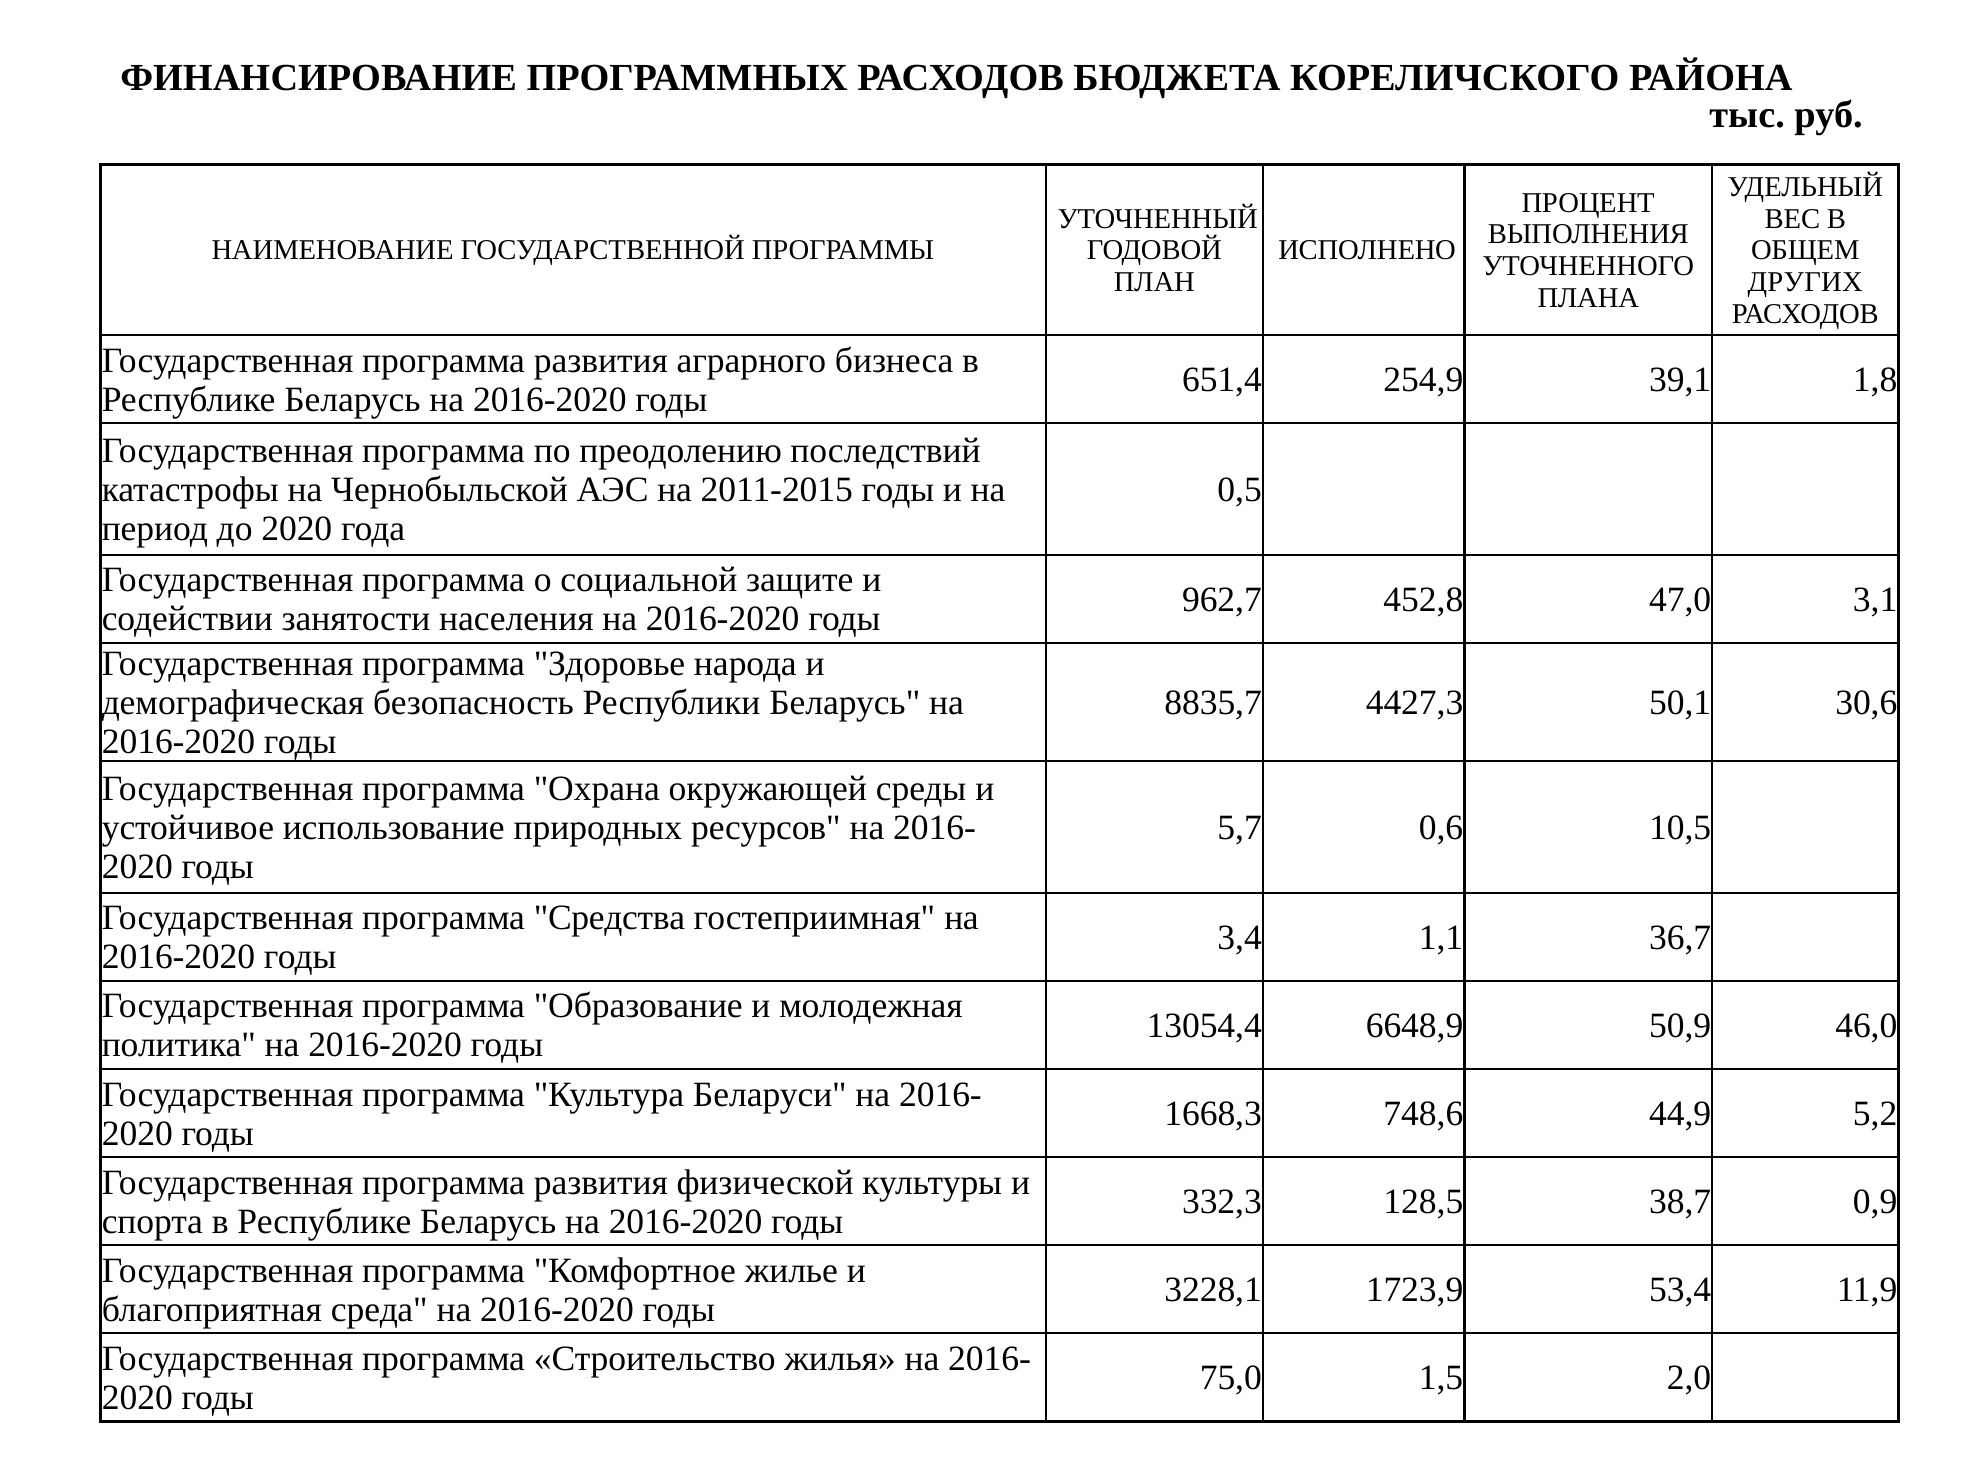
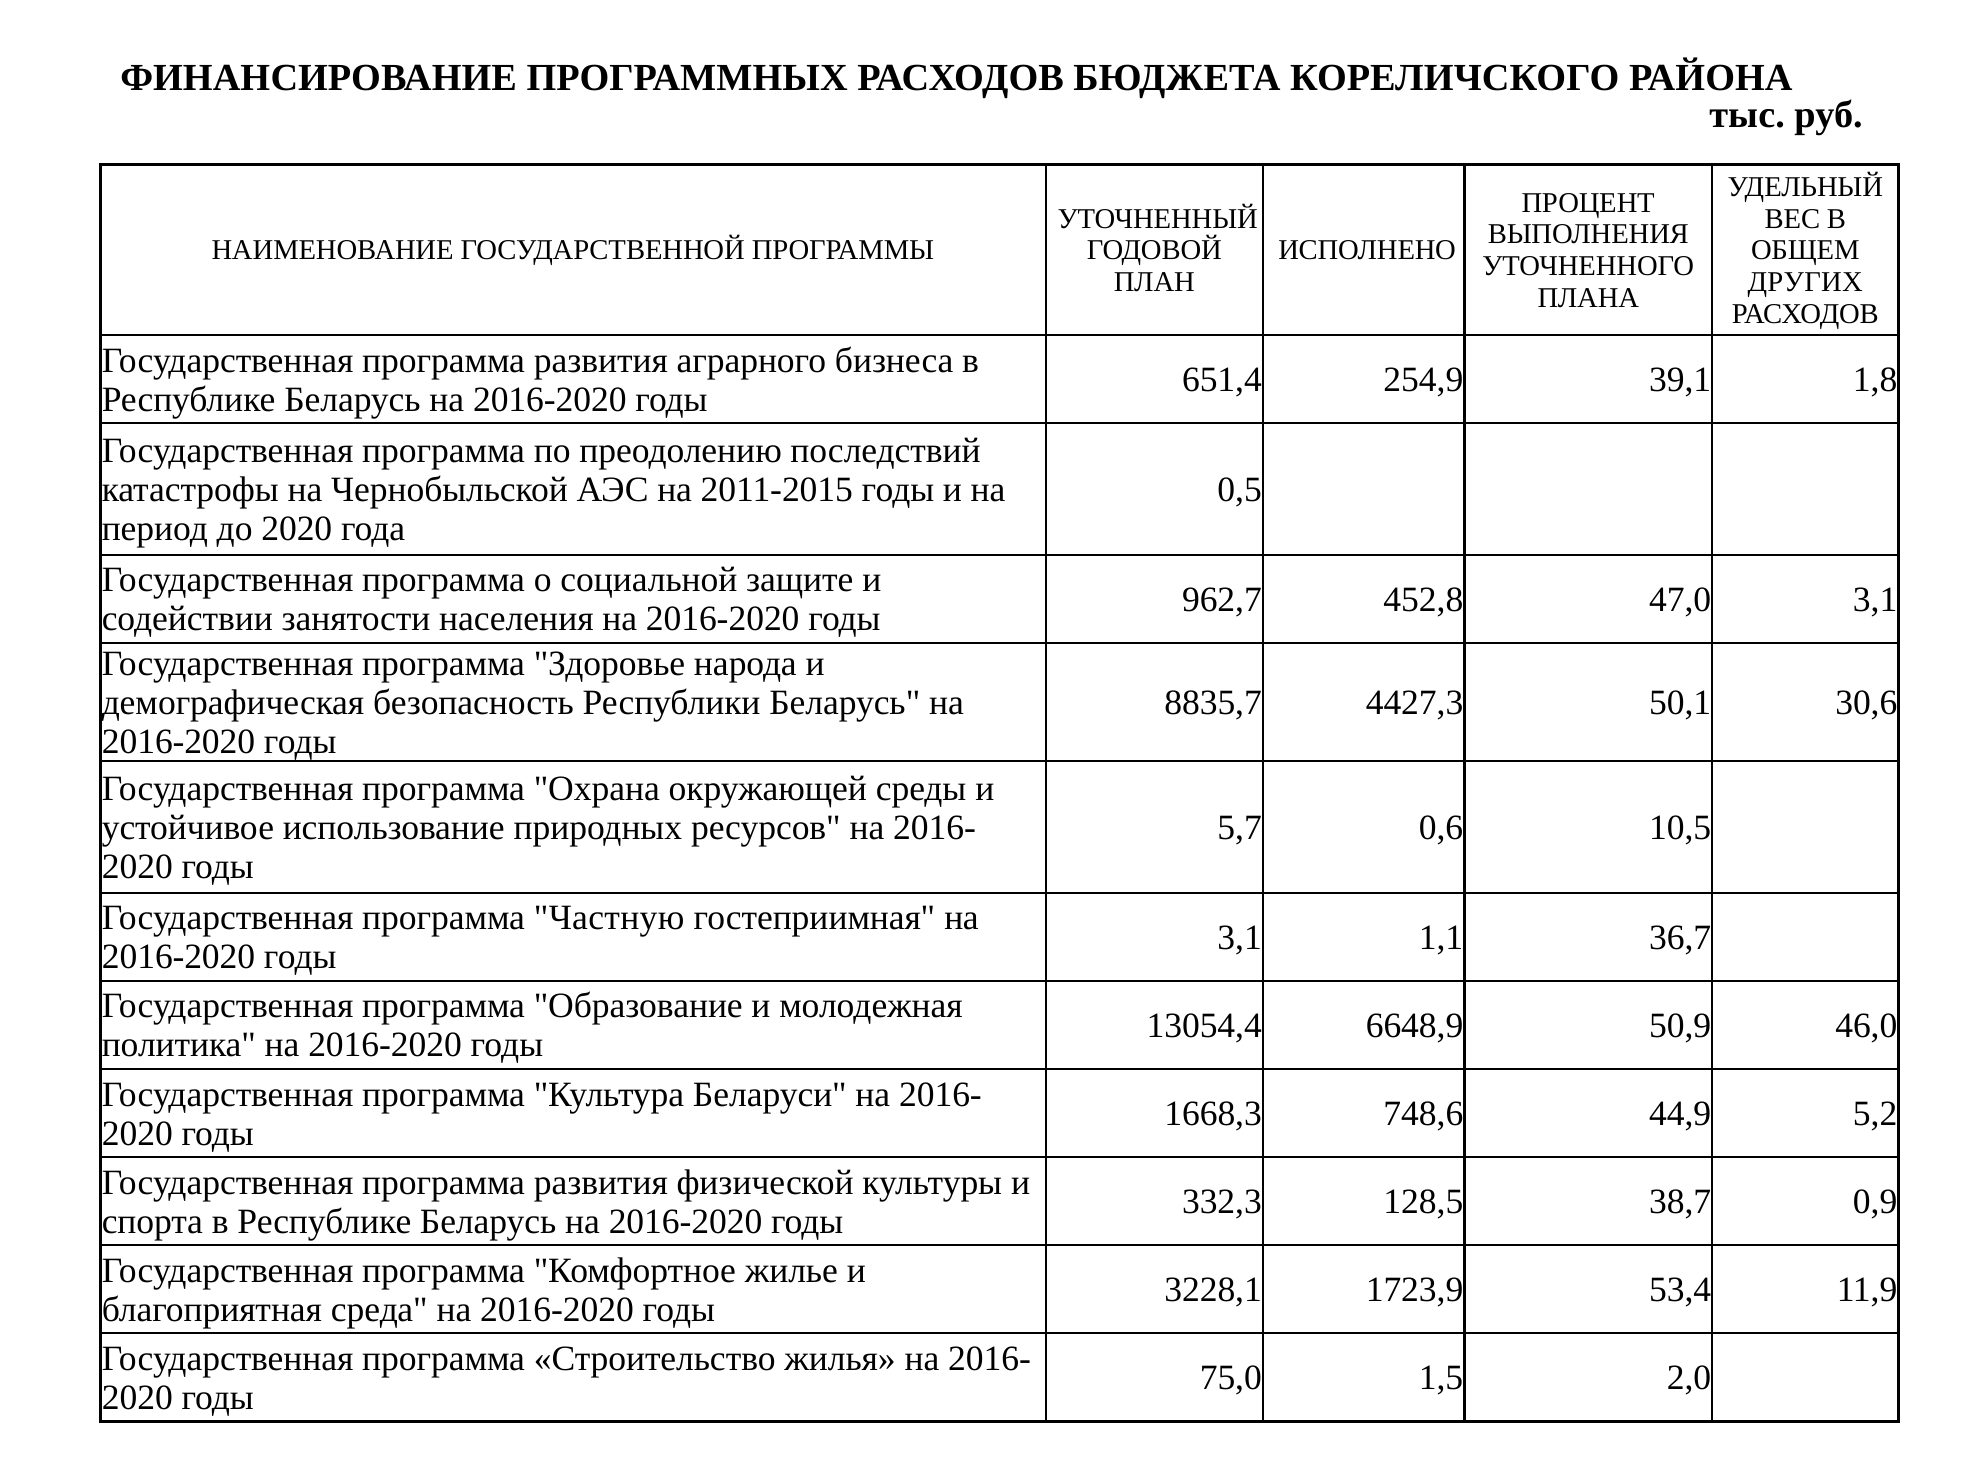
Средства: Средства -> Частную
3,4 at (1240, 938): 3,4 -> 3,1
